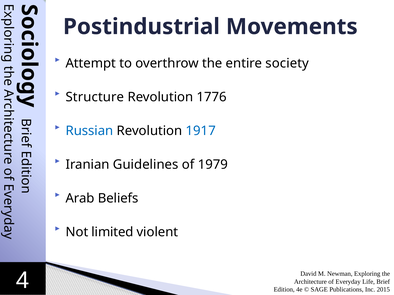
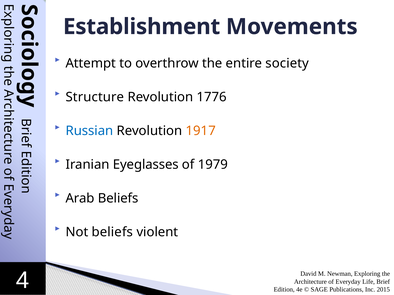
Postindustrial: Postindustrial -> Establishment
1917 colour: blue -> orange
Guidelines: Guidelines -> Eyeglasses
Not limited: limited -> beliefs
